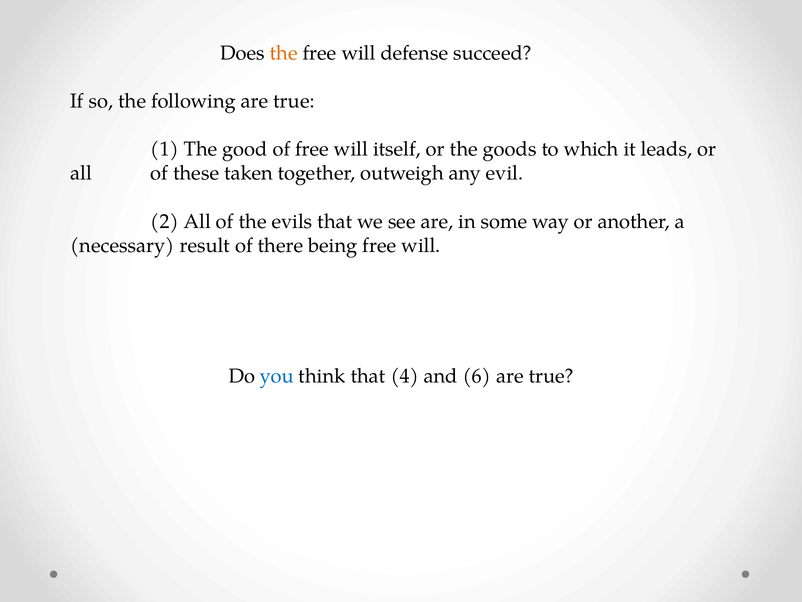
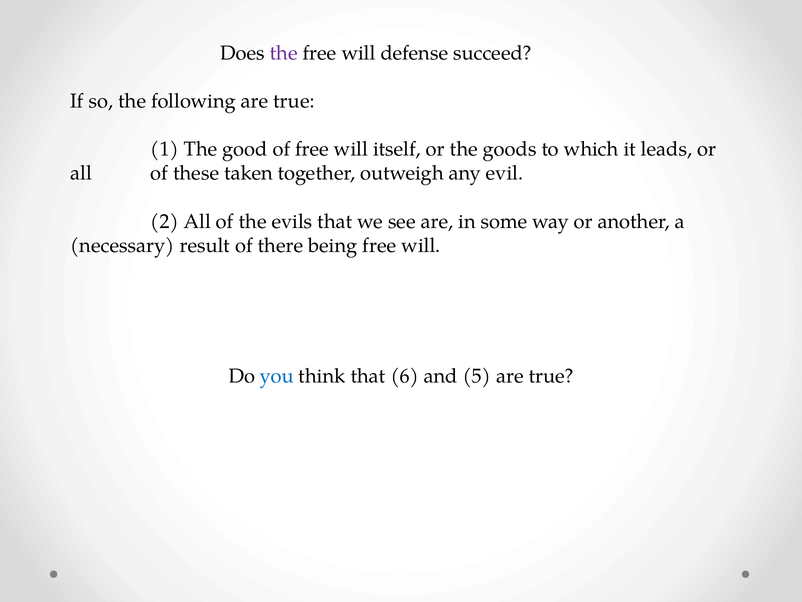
the at (284, 53) colour: orange -> purple
4: 4 -> 6
6: 6 -> 5
